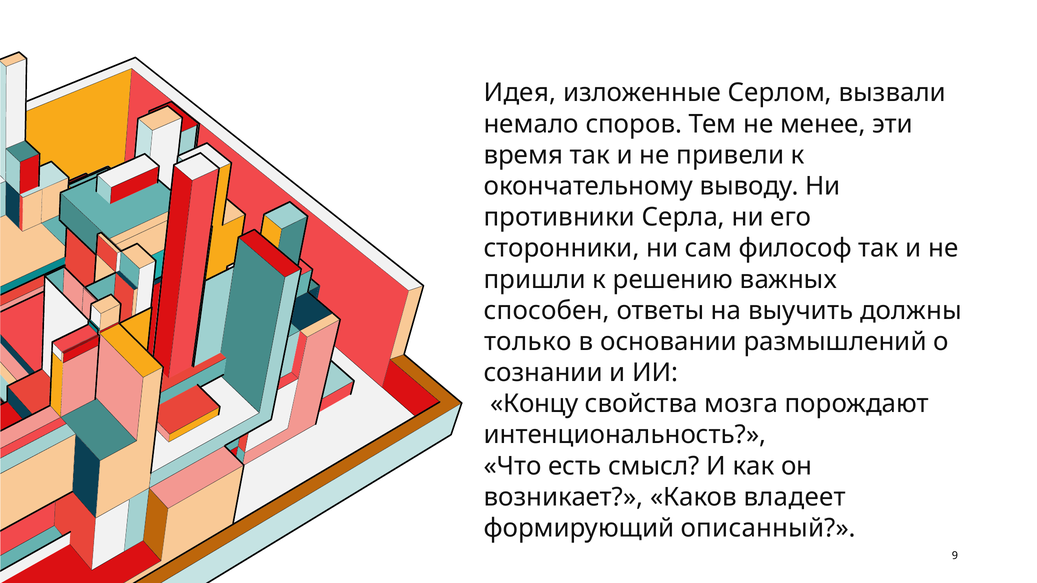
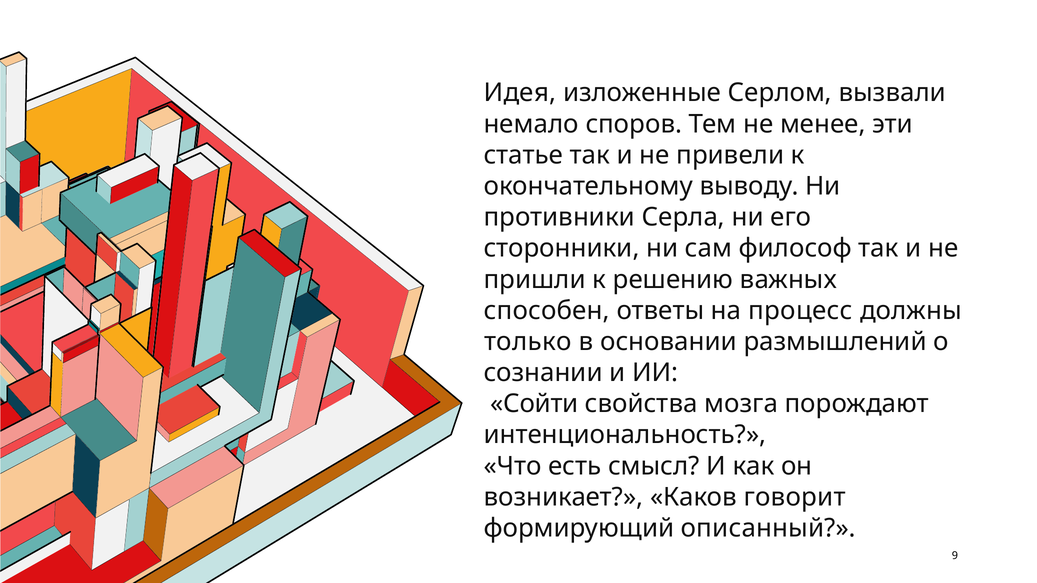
время: время -> статье
выучить: выучить -> процесс
Концу: Концу -> Сойти
владеет: владеет -> говорит
